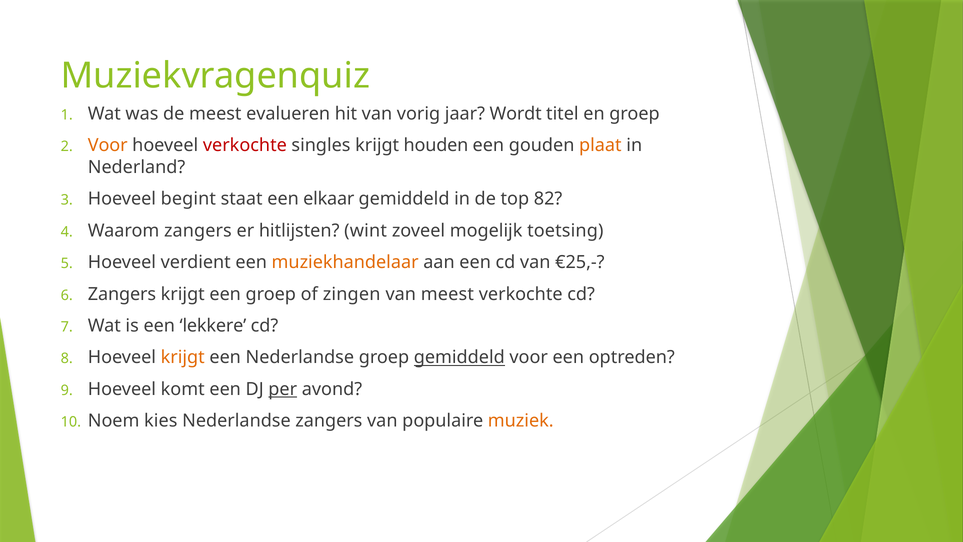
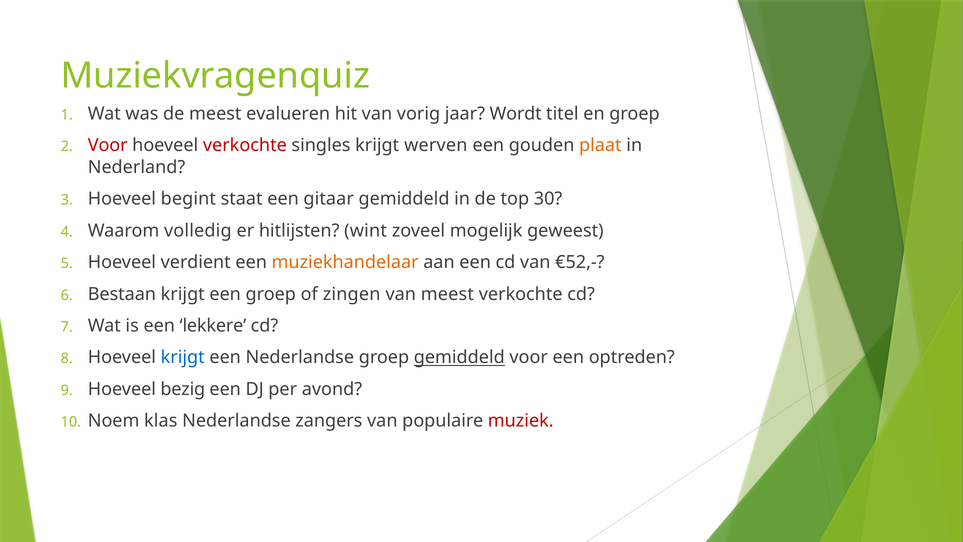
Voor at (108, 145) colour: orange -> red
houden: houden -> werven
elkaar: elkaar -> gitaar
82: 82 -> 30
Waarom zangers: zangers -> volledig
toetsing: toetsing -> geweest
€25,-: €25,- -> €52,-
Zangers at (122, 294): Zangers -> Bestaan
krijgt at (183, 357) colour: orange -> blue
komt: komt -> bezig
per underline: present -> none
kies: kies -> klas
muziek colour: orange -> red
